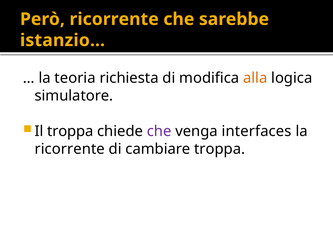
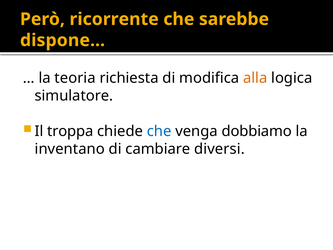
istanzio…: istanzio… -> dispone…
che at (159, 131) colour: purple -> blue
interfaces: interfaces -> dobbiamo
ricorrente at (70, 149): ricorrente -> inventano
cambiare troppa: troppa -> diversi
